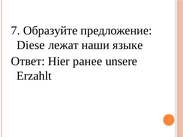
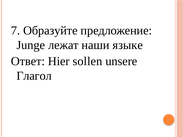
Diese: Diese -> Junge
ранее: ранее -> sollen
Erzahlt: Erzahlt -> Глагол
